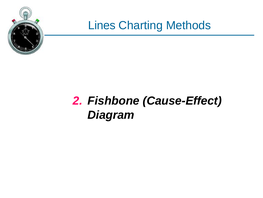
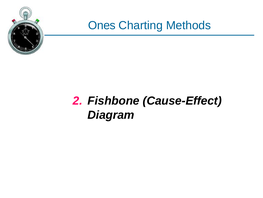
Lines: Lines -> Ones
